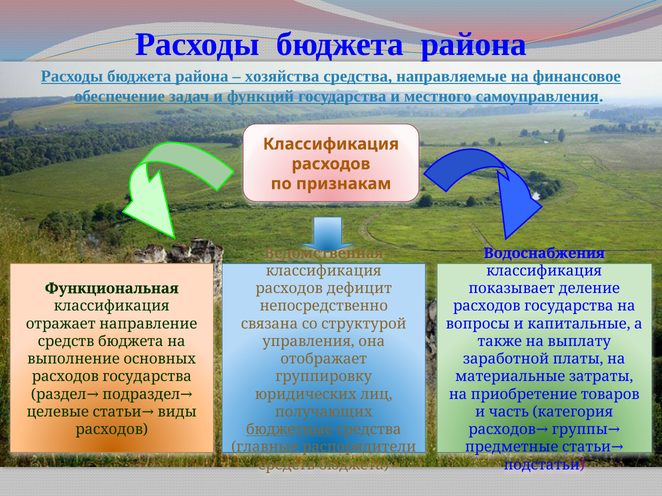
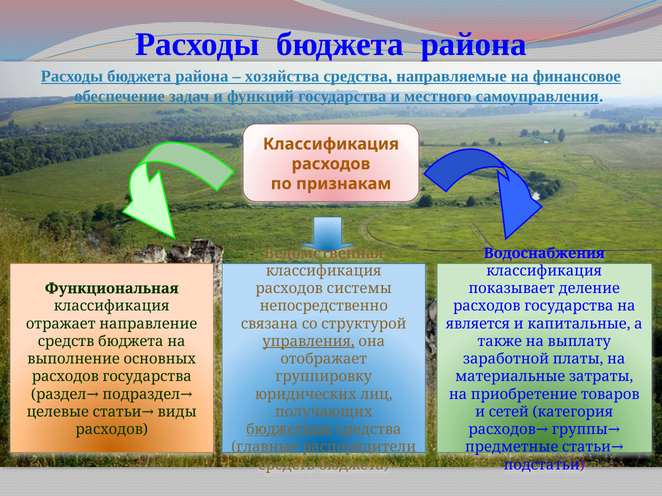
дефицит: дефицит -> системы
вопросы: вопросы -> является
управления underline: none -> present
часть: часть -> сетей
